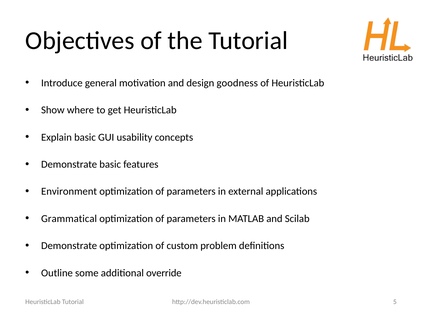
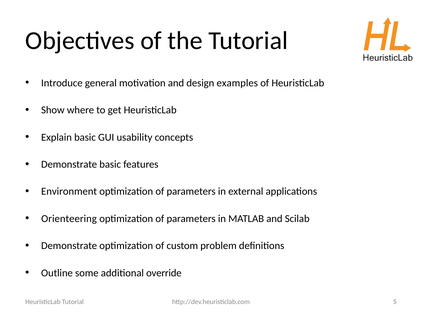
goodness: goodness -> examples
Grammatical: Grammatical -> Orienteering
